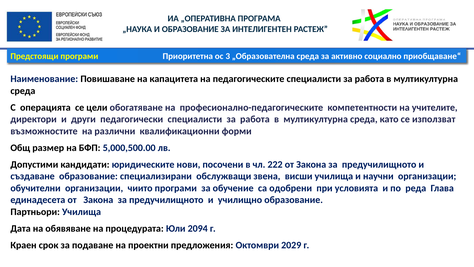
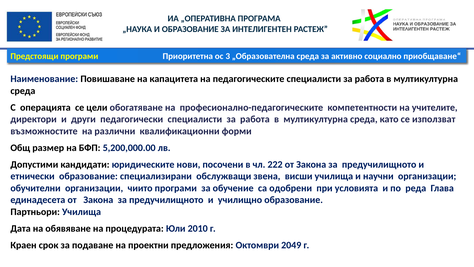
5,000,500.00: 5,000,500.00 -> 5,200,000.00
създаване: създаване -> етнически
2094: 2094 -> 2010
2029: 2029 -> 2049
